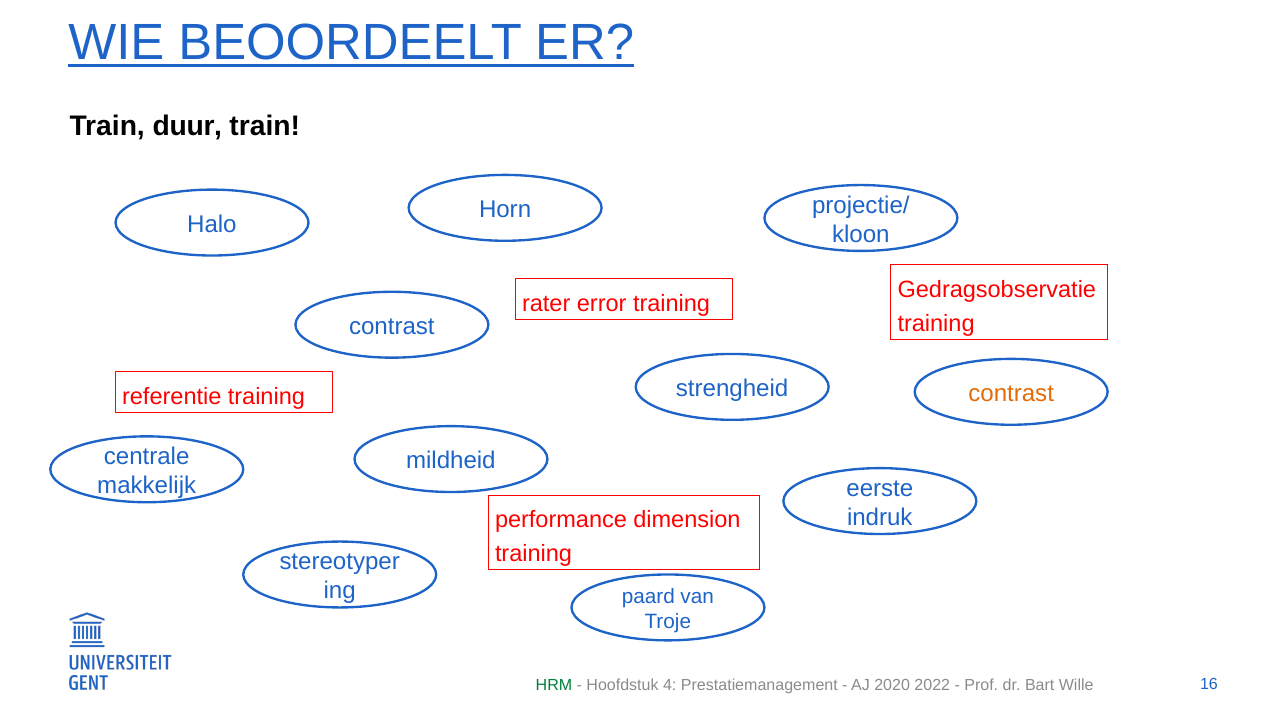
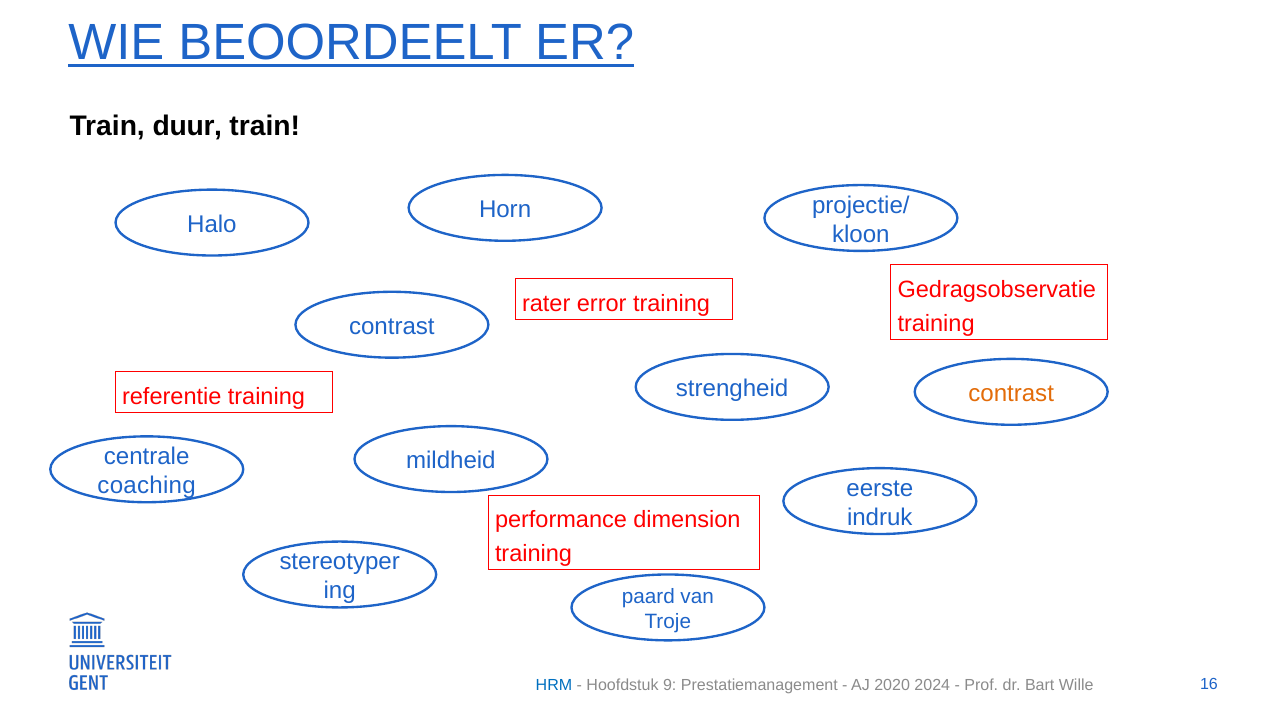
makkelijk: makkelijk -> coaching
HRM colour: green -> blue
4: 4 -> 9
2022: 2022 -> 2024
